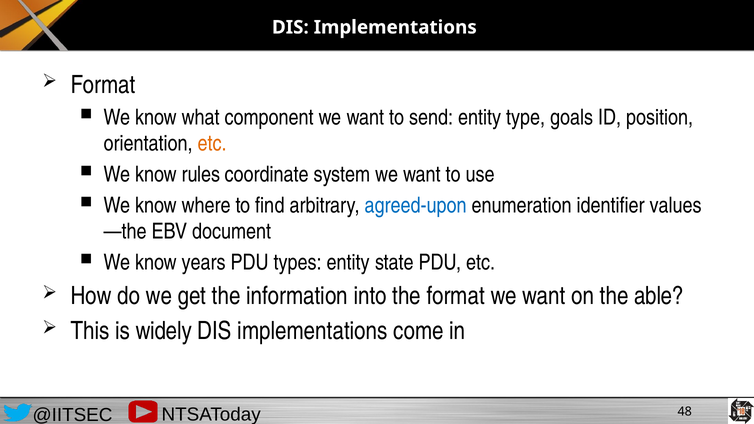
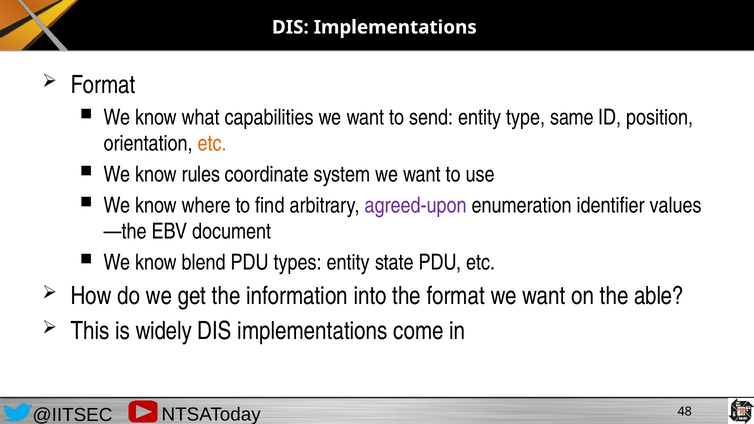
component: component -> capabilities
goals: goals -> same
agreed-upon colour: blue -> purple
years: years -> blend
